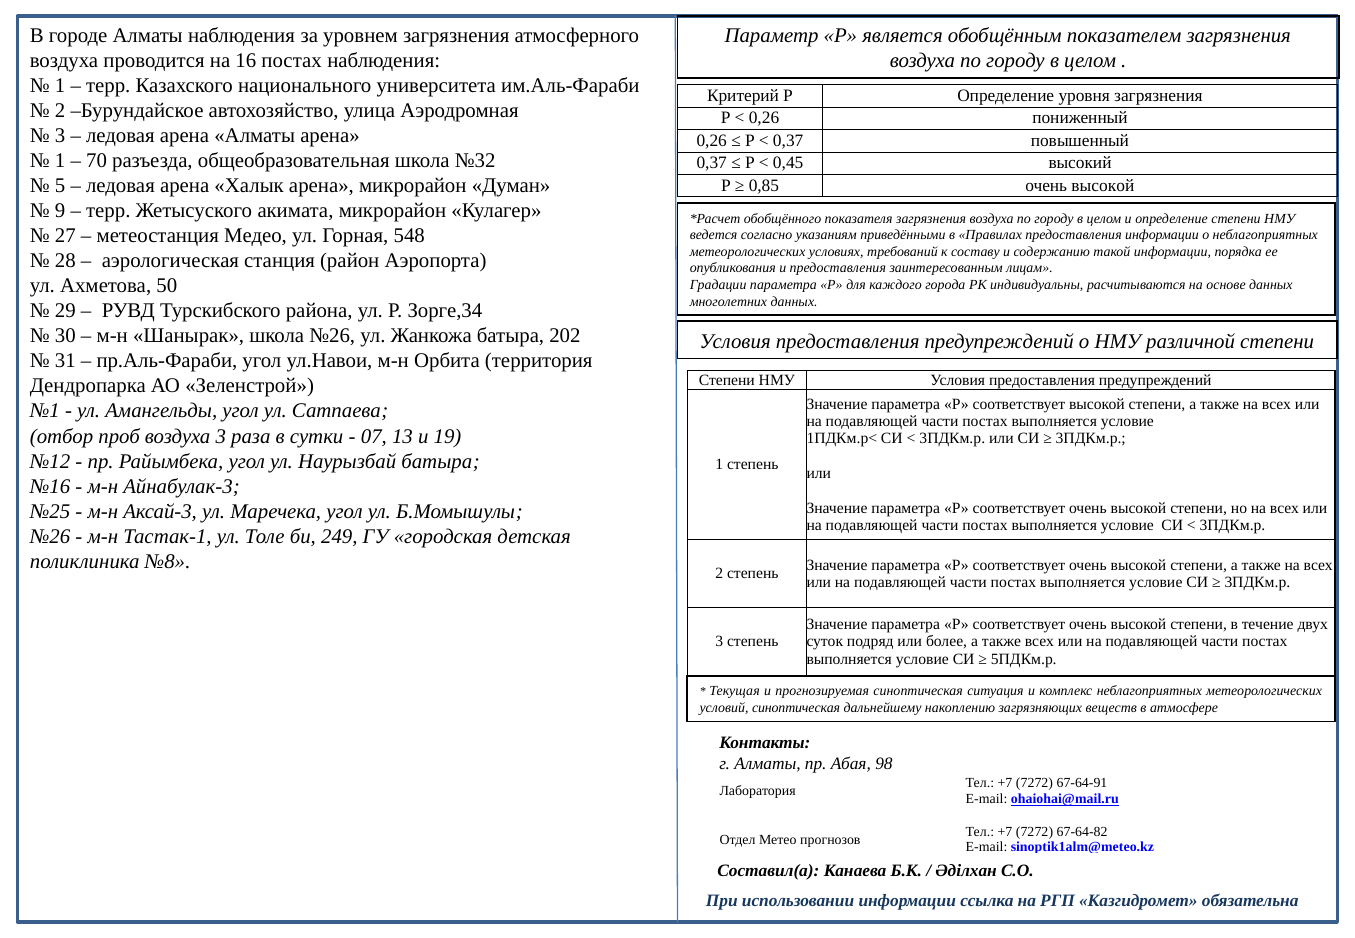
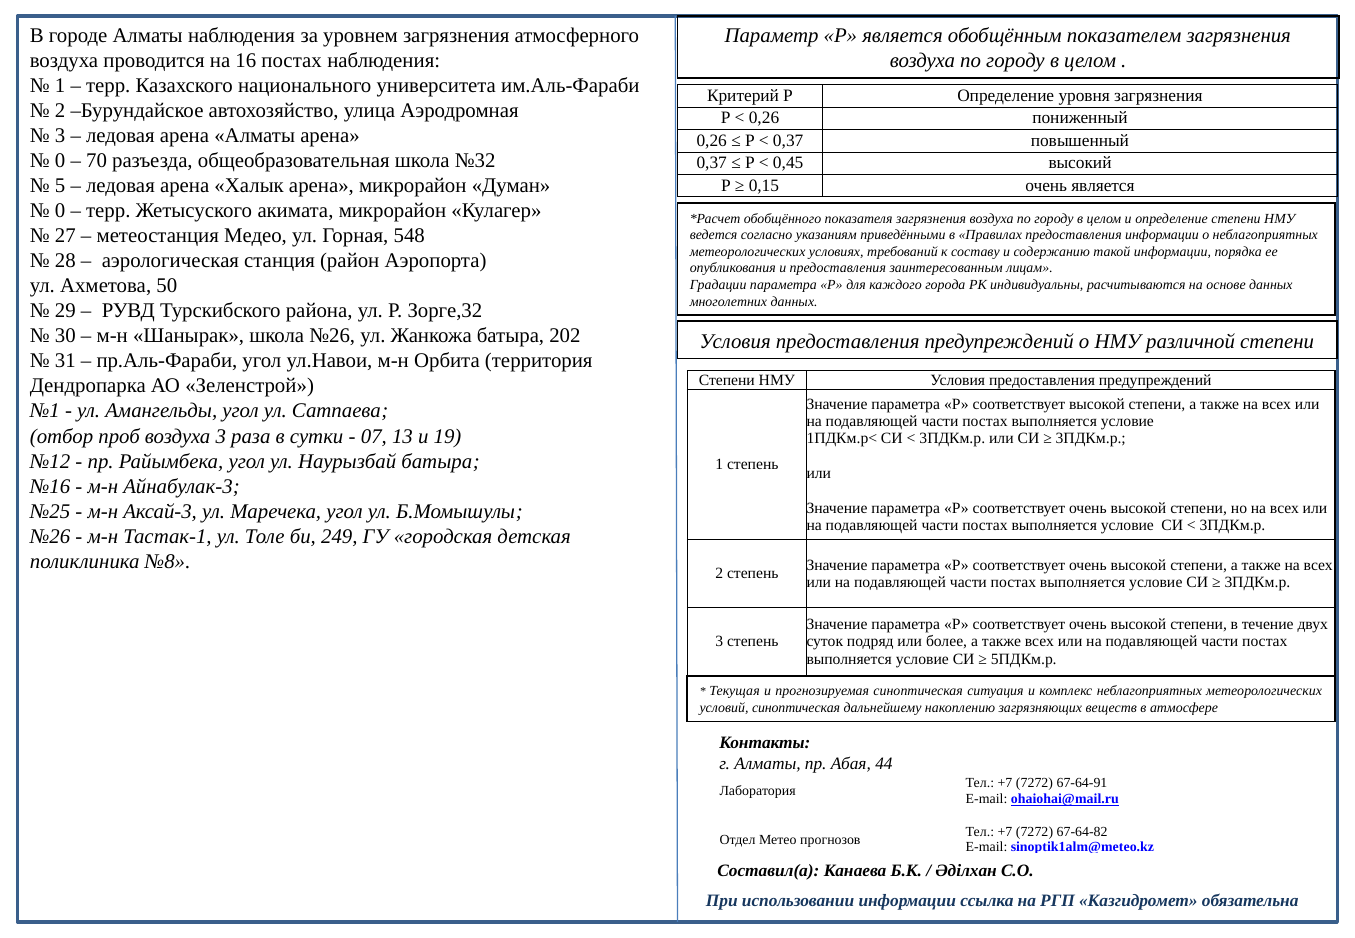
1 at (60, 161): 1 -> 0
0,85: 0,85 -> 0,15
высокой at (1103, 185): высокой -> является
9 at (60, 211): 9 -> 0
Зорге,34: Зорге,34 -> Зорге,32
98: 98 -> 44
